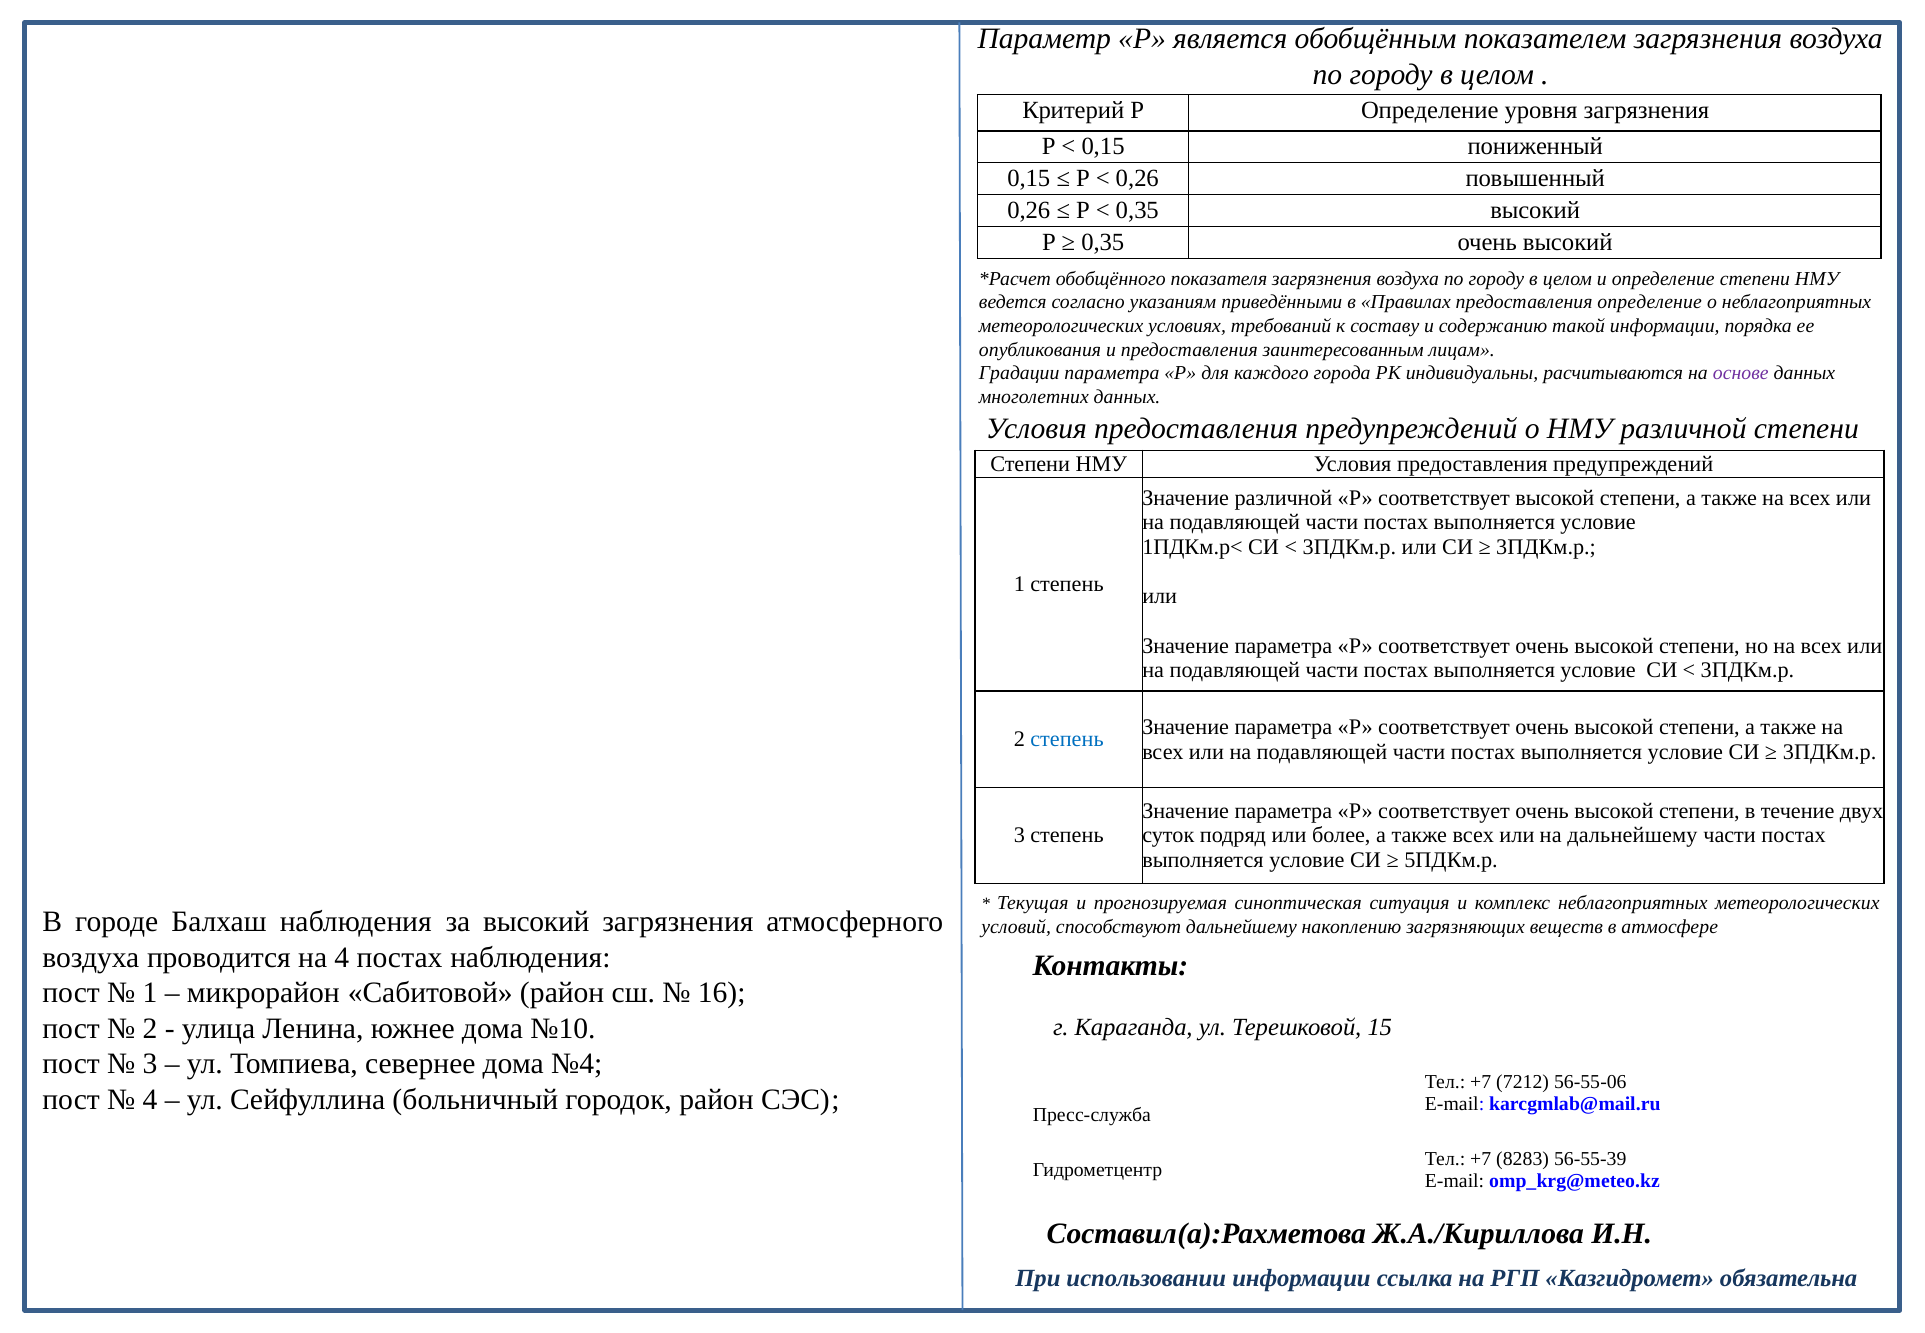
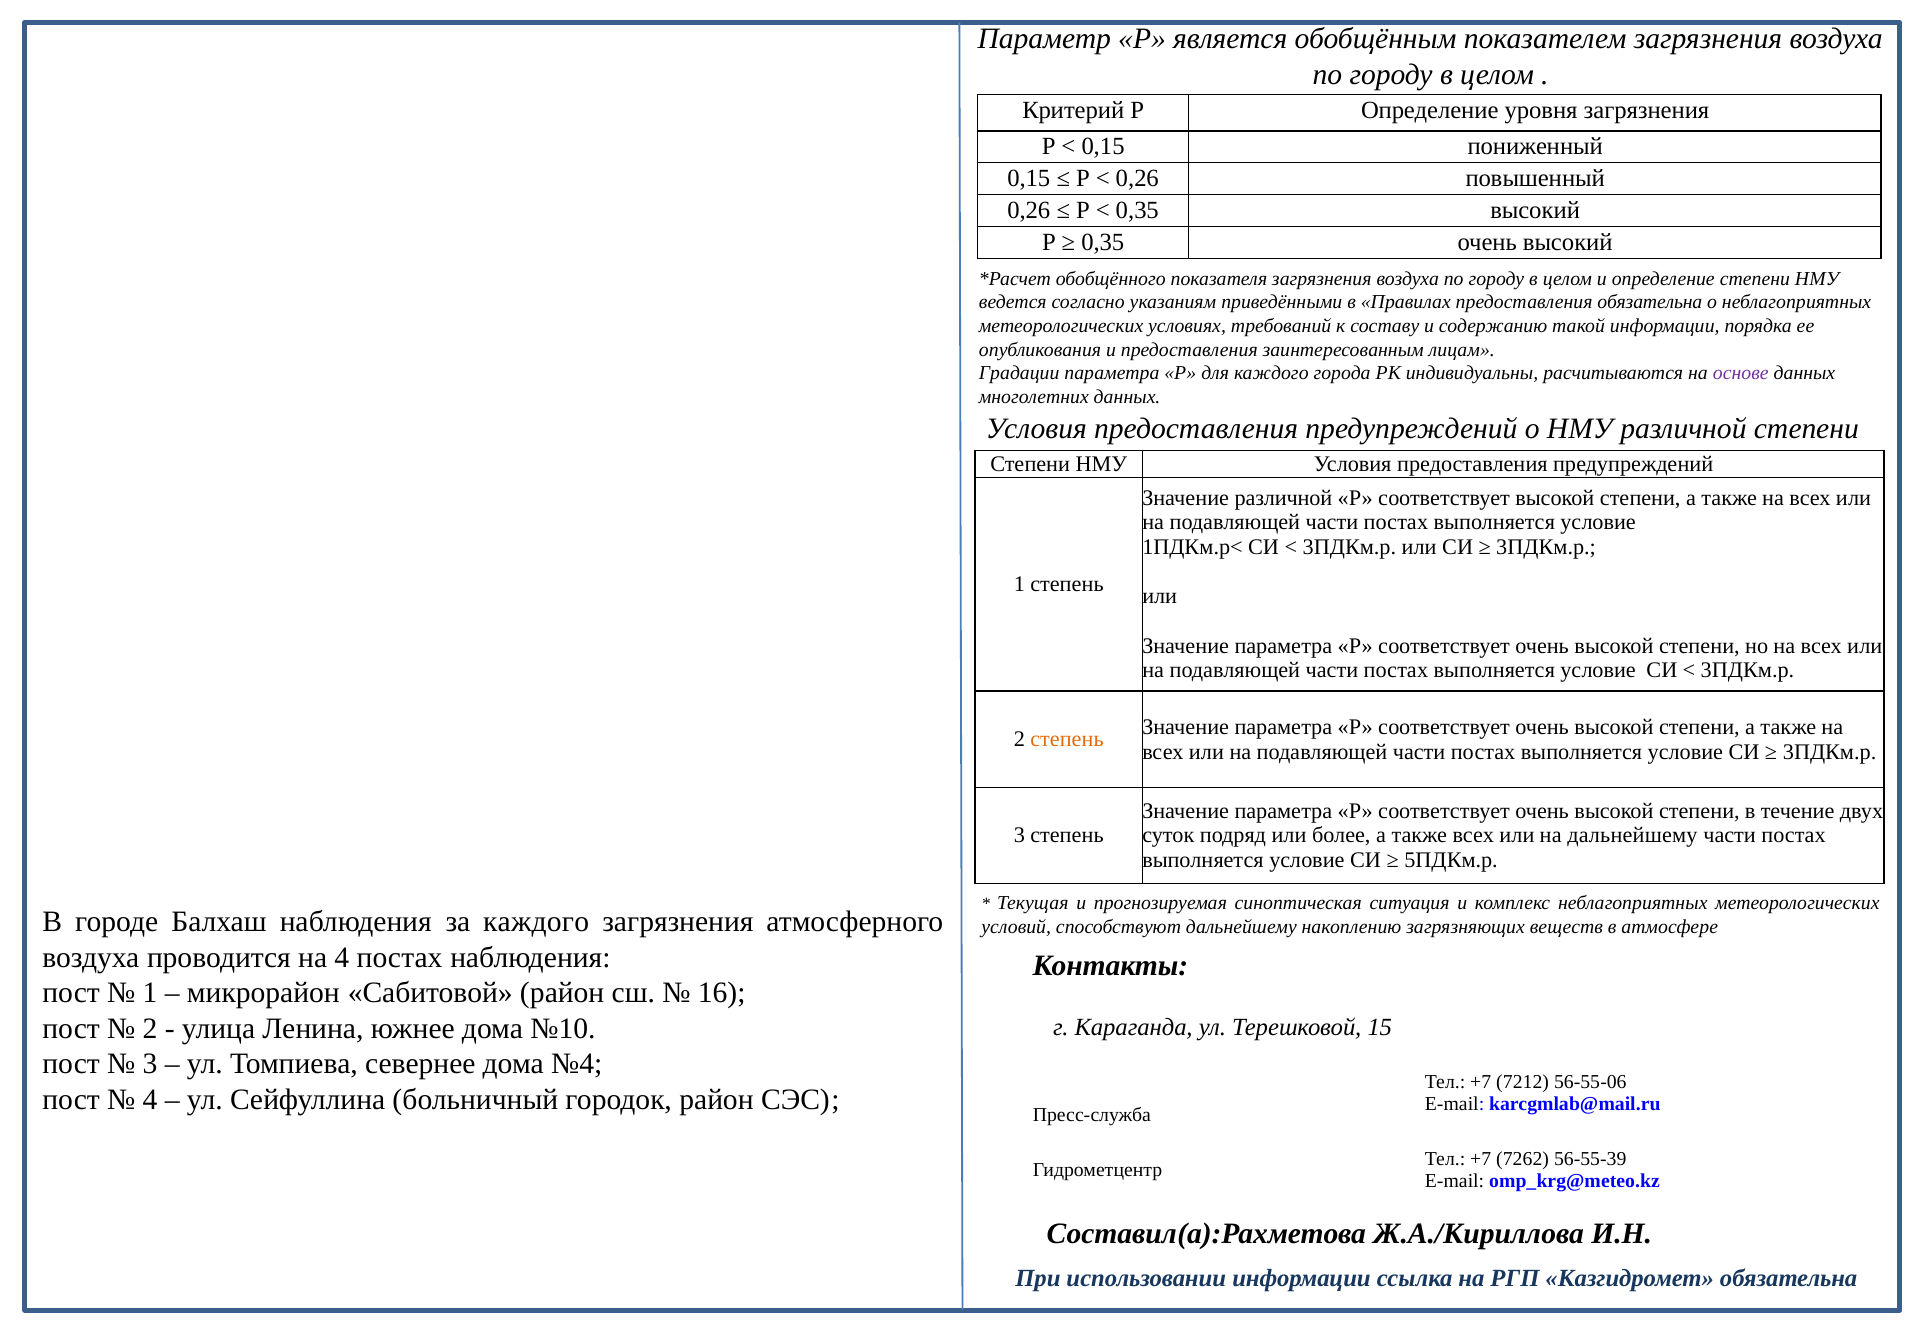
предоставления определение: определение -> обязательна
степень at (1067, 739) colour: blue -> orange
за высокий: высокий -> каждого
8283: 8283 -> 7262
